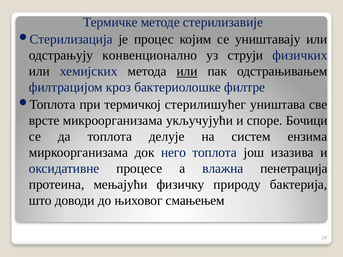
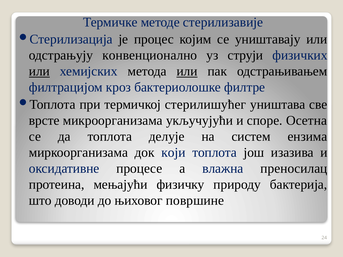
или at (39, 71) underline: none -> present
Бочици: Бочици -> Осетна
него: него -> који
пенетрација: пенетрација -> преносилац
смањењем: смањењем -> површине
